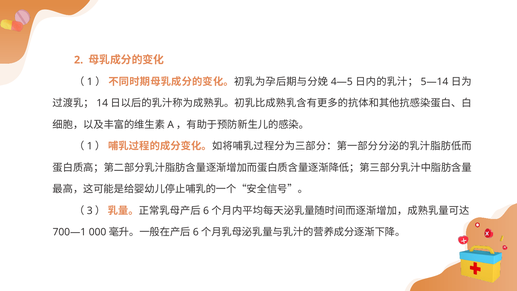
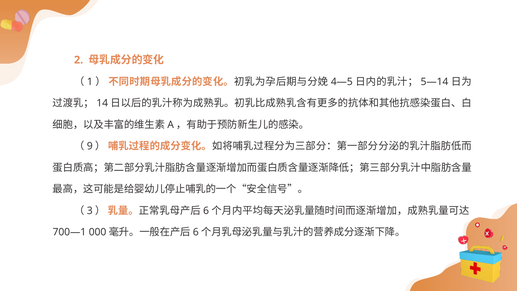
1 at (90, 146): 1 -> 9
